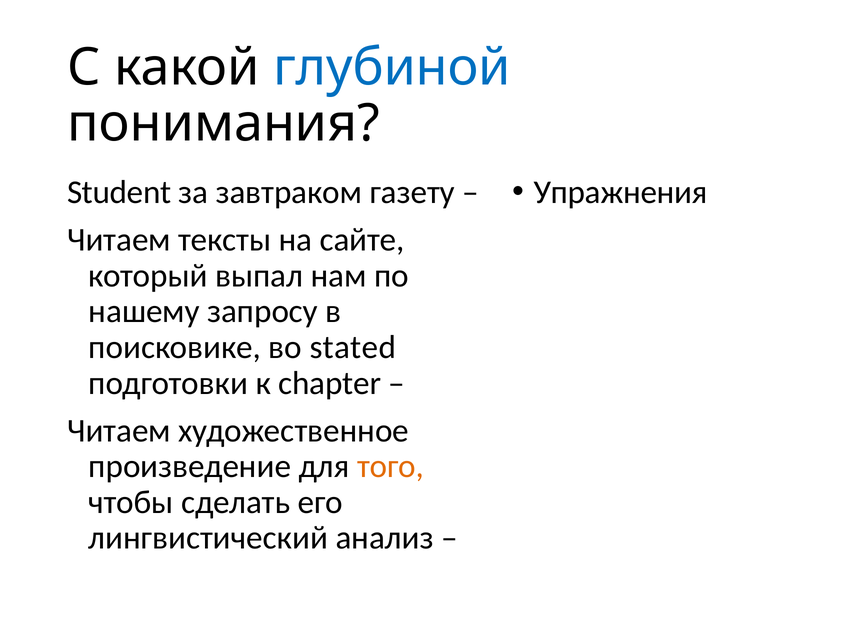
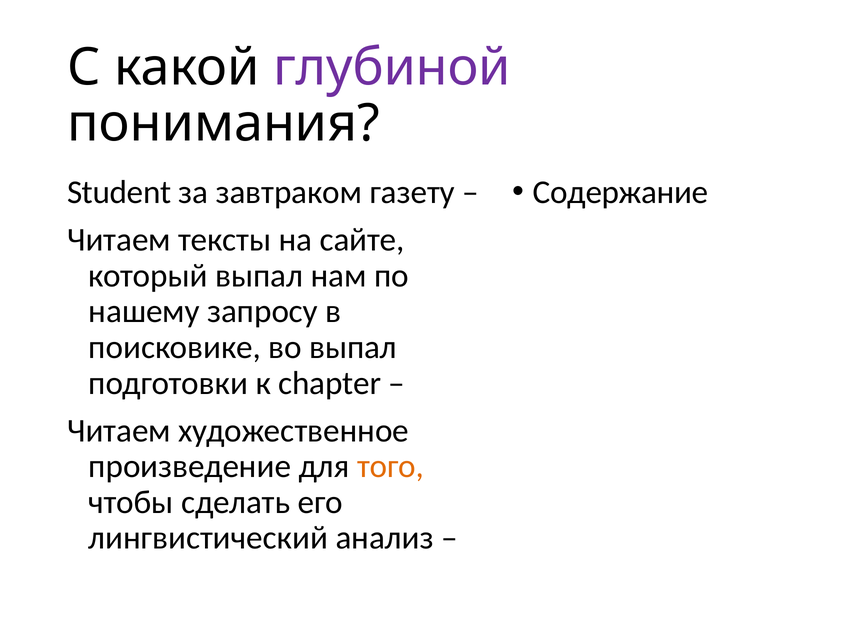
глубиной colour: blue -> purple
Упражнения: Упражнения -> Содержание
во stated: stated -> выпал
